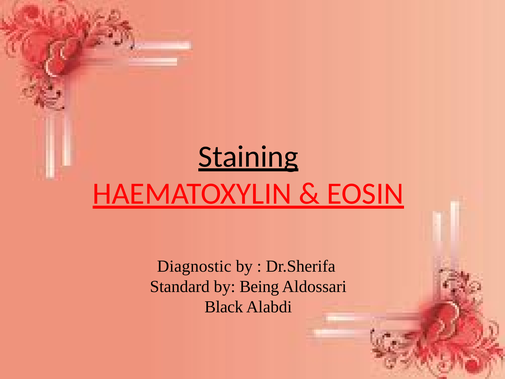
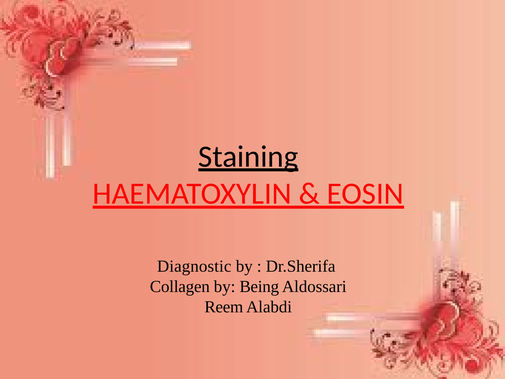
Standard: Standard -> Collagen
Black: Black -> Reem
